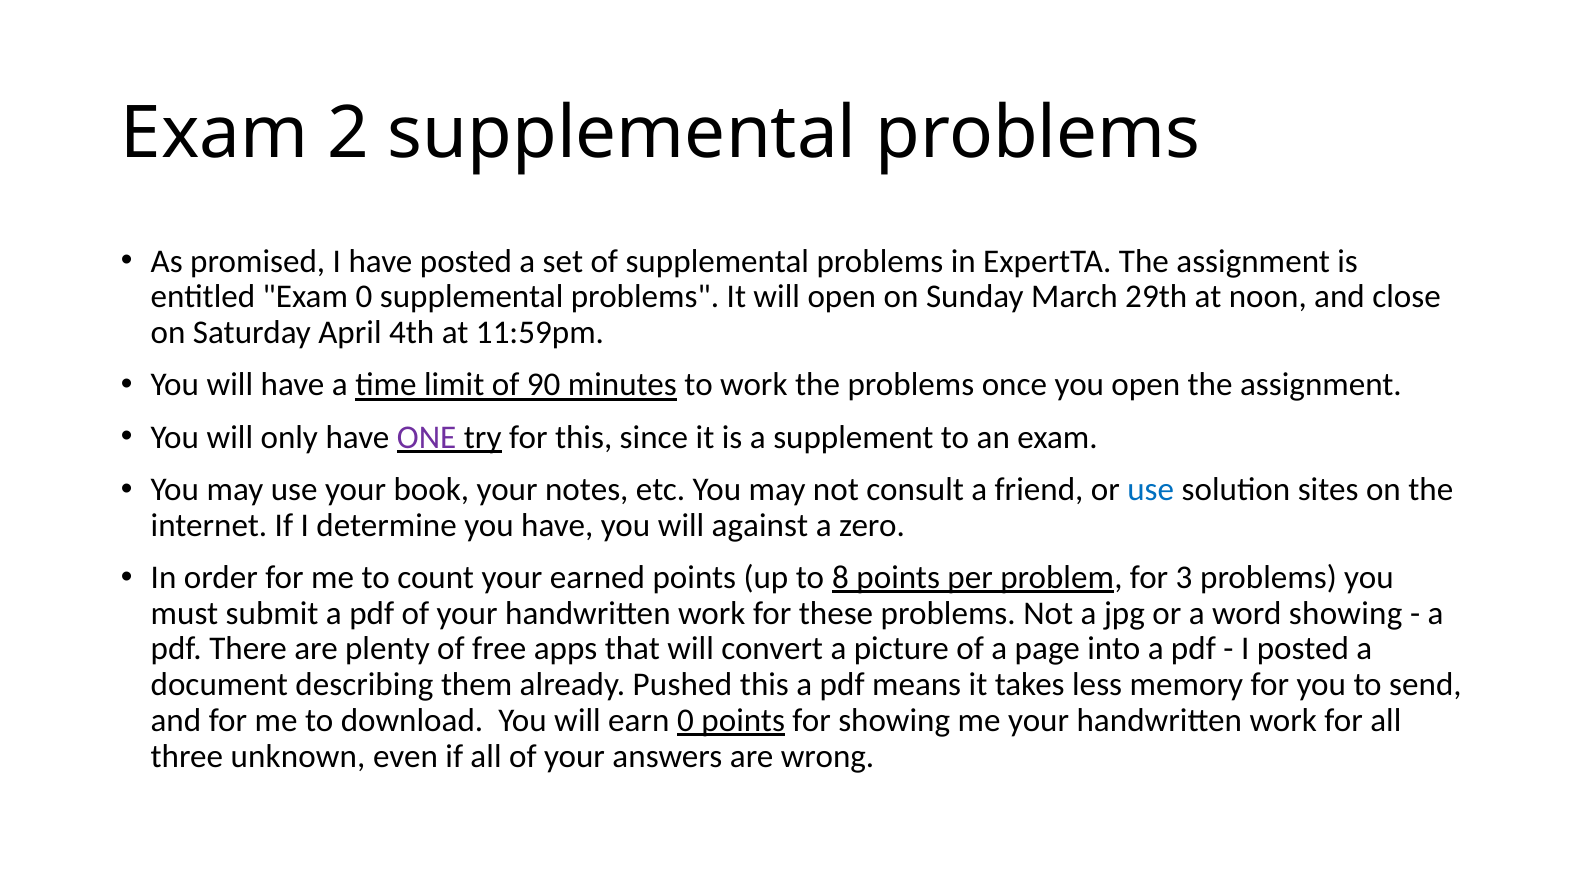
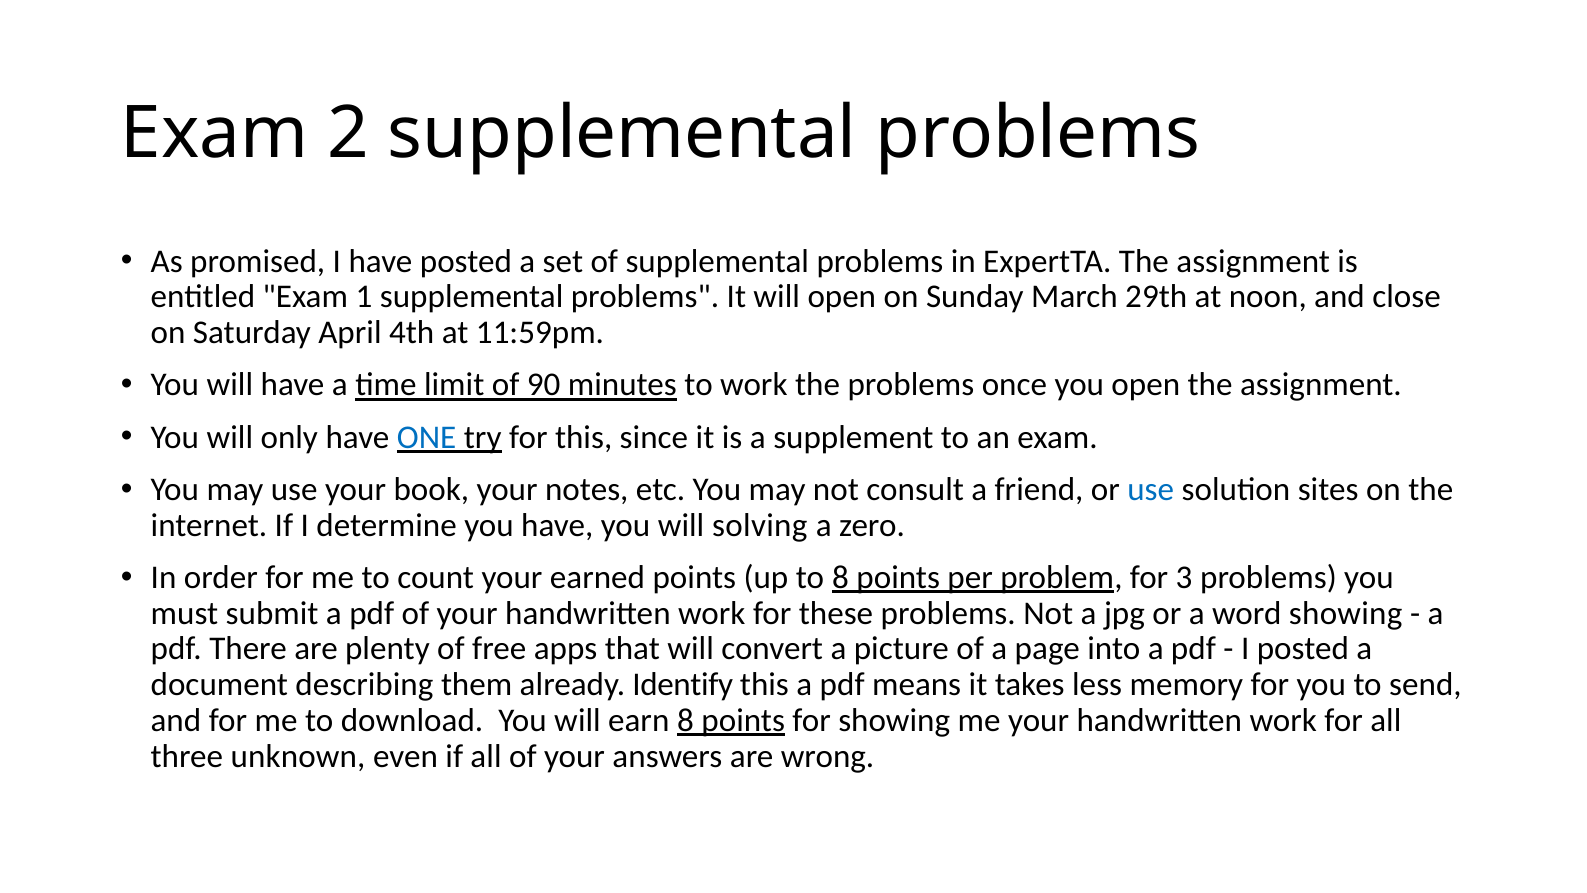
Exam 0: 0 -> 1
ONE colour: purple -> blue
against: against -> solving
Pushed: Pushed -> Identify
earn 0: 0 -> 8
